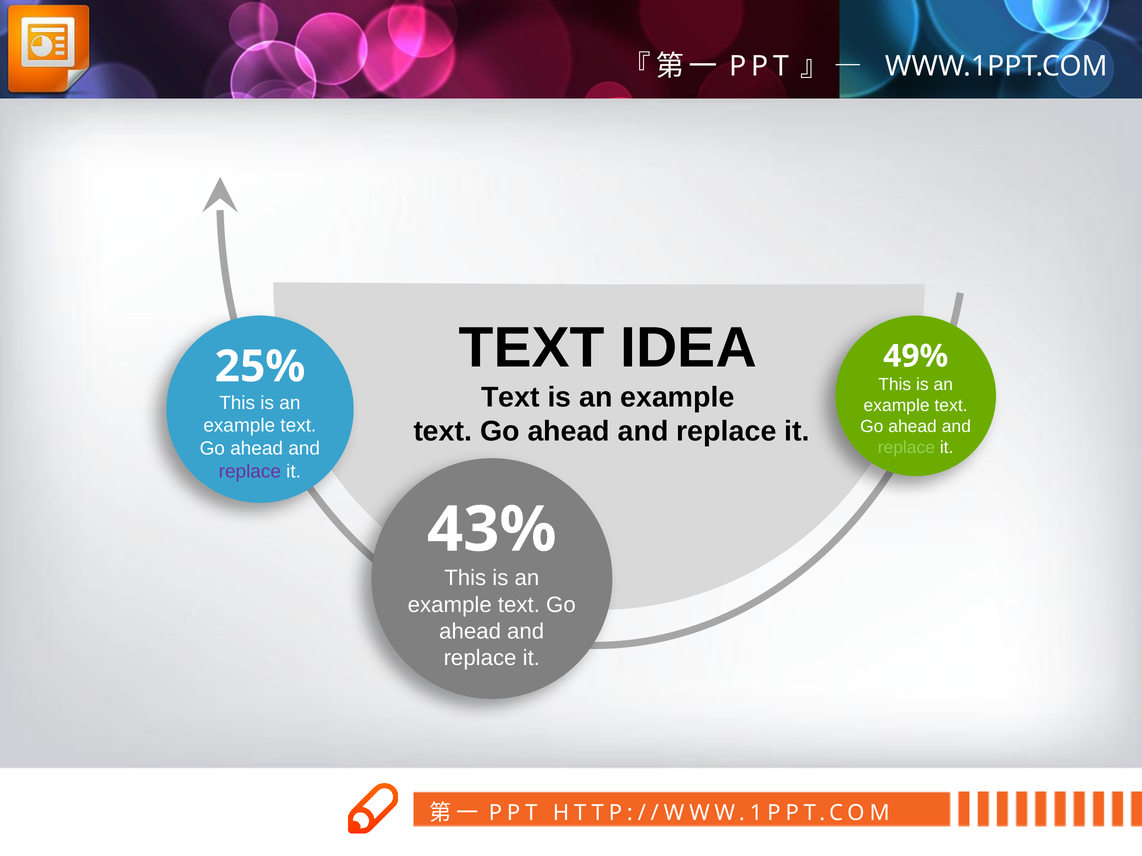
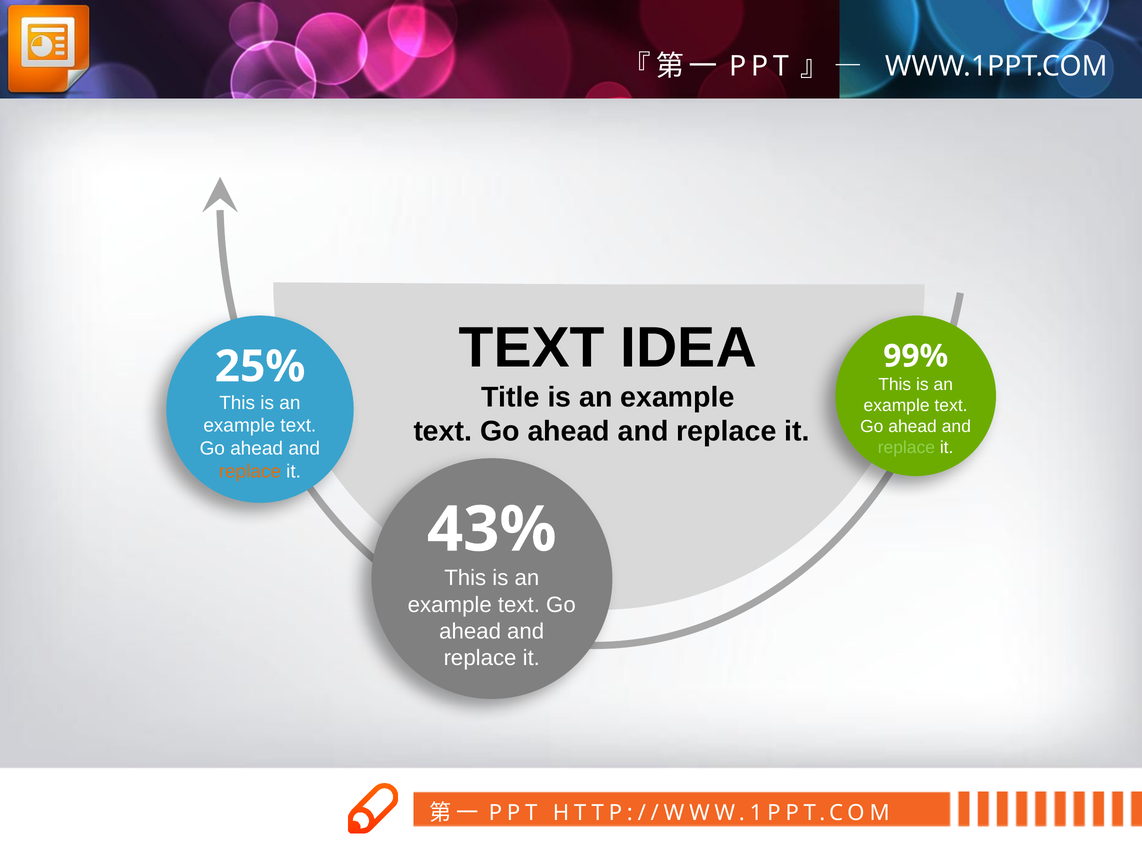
49%: 49% -> 99%
Text at (510, 397): Text -> Title
replace at (250, 472) colour: purple -> orange
